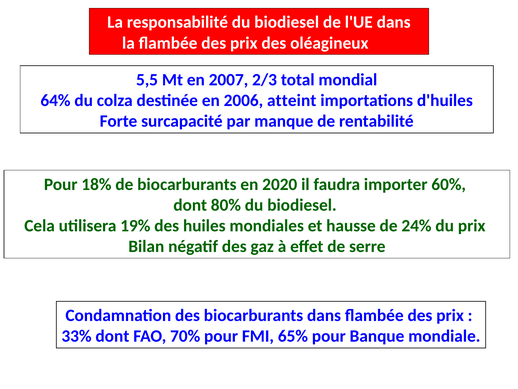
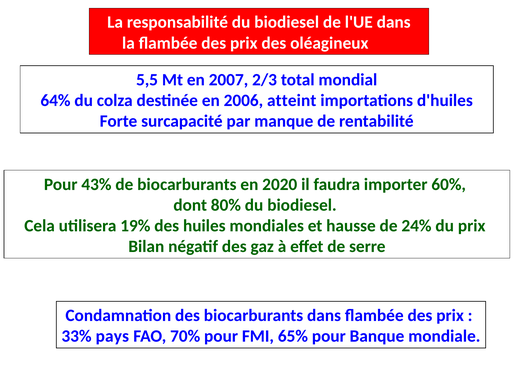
18%: 18% -> 43%
33% dont: dont -> pays
